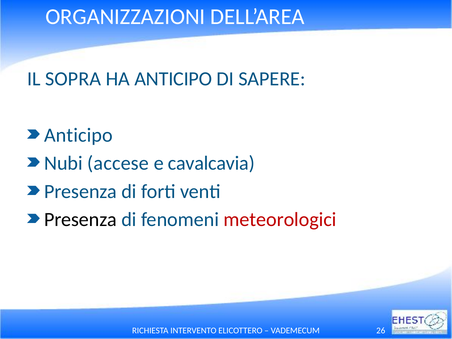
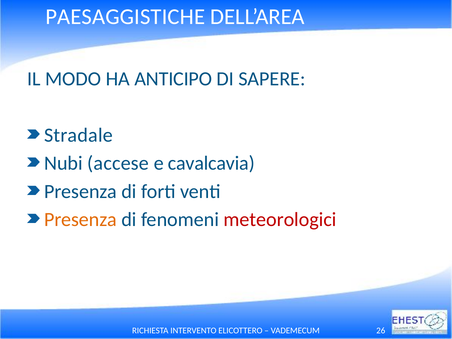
ORGANIZZAZIONI: ORGANIZZAZIONI -> PAESAGGISTICHE
SOPRA: SOPRA -> MODO
Anticipo at (78, 135): Anticipo -> Stradale
Presenza at (80, 220) colour: black -> orange
